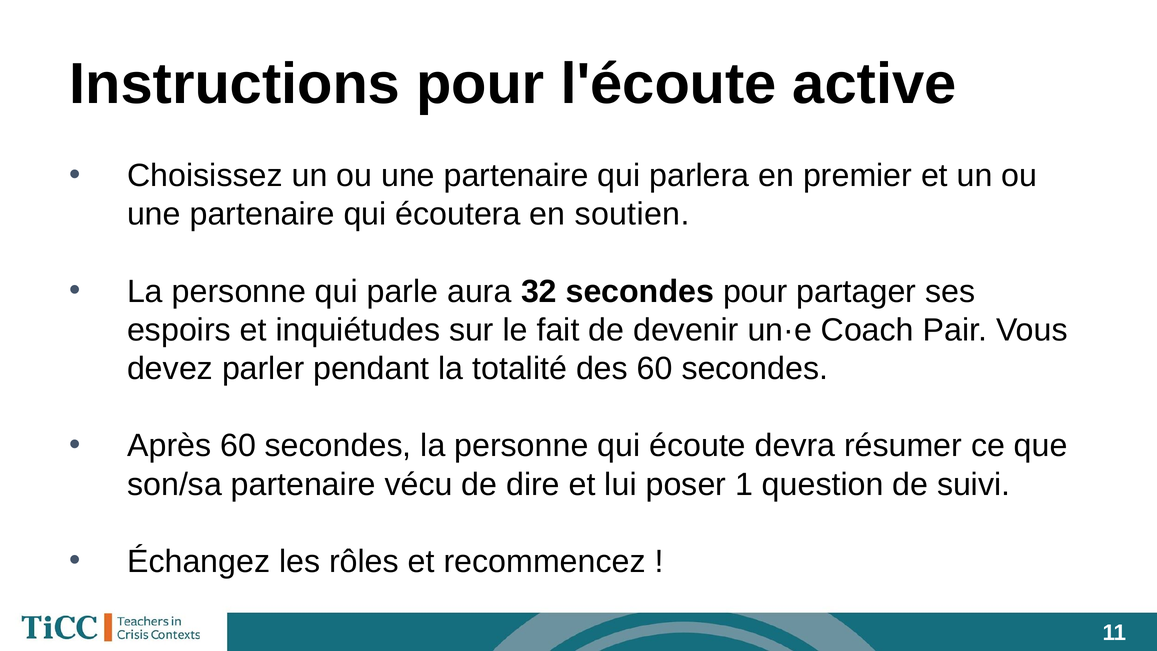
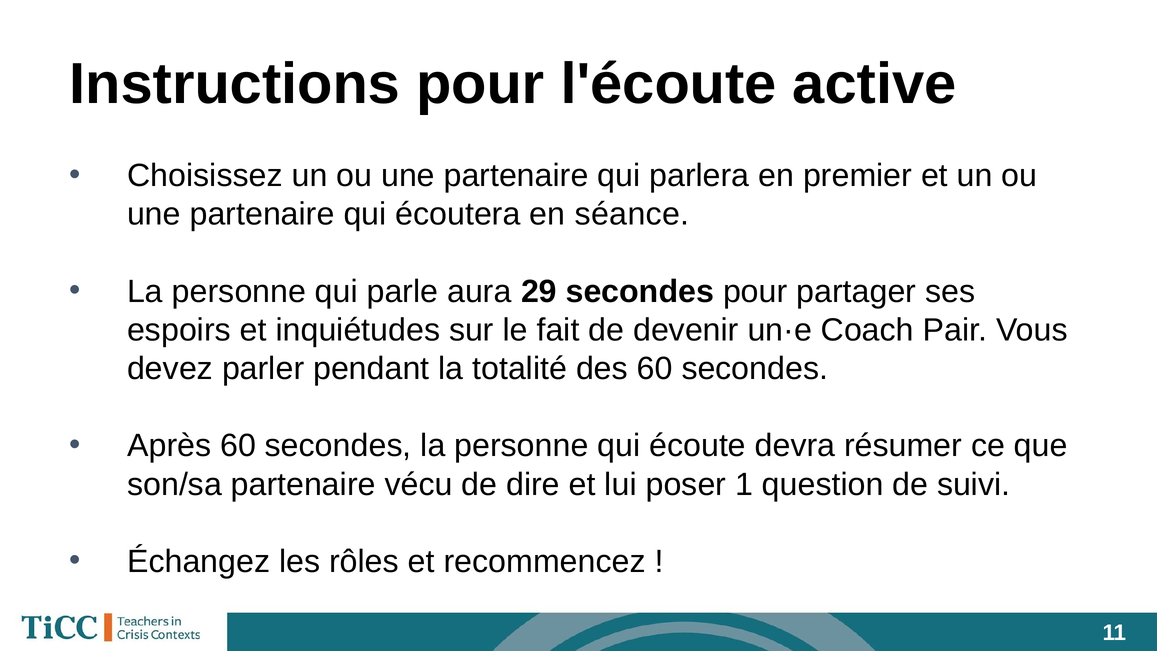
soutien: soutien -> séance
32: 32 -> 29
